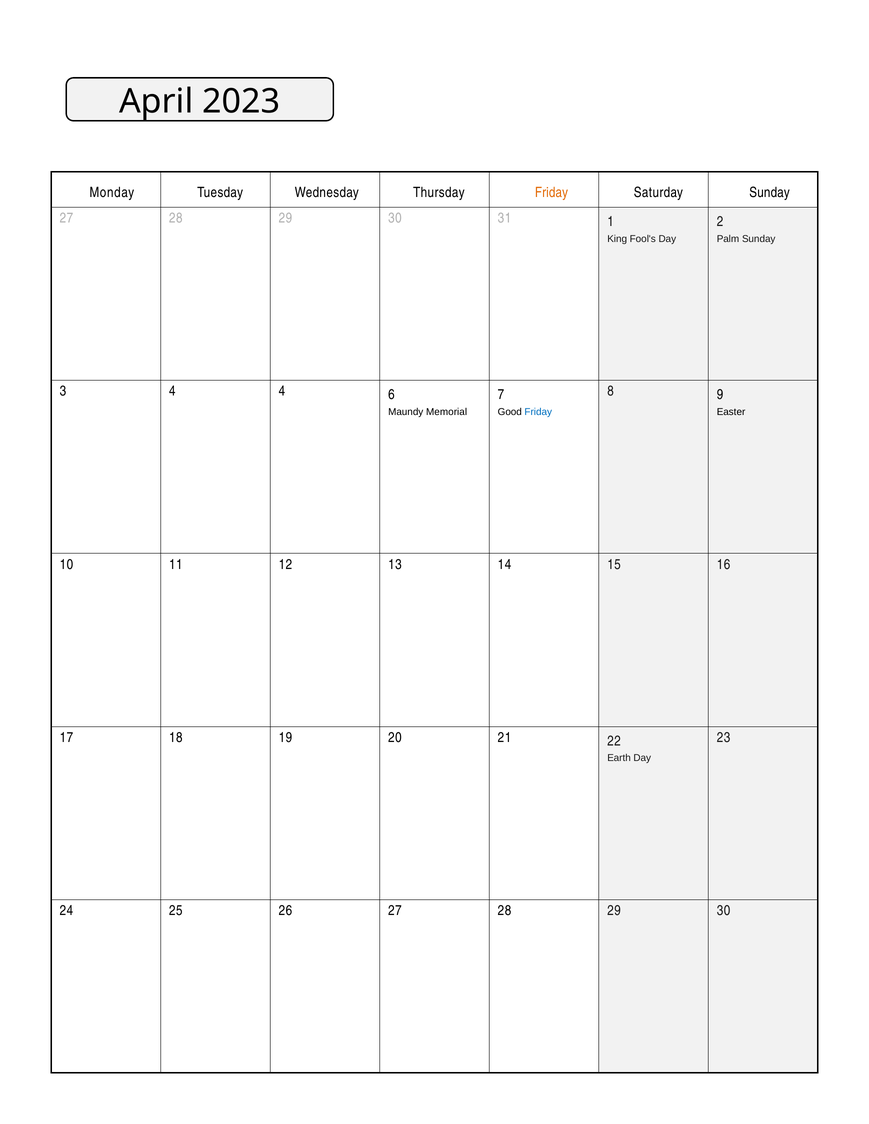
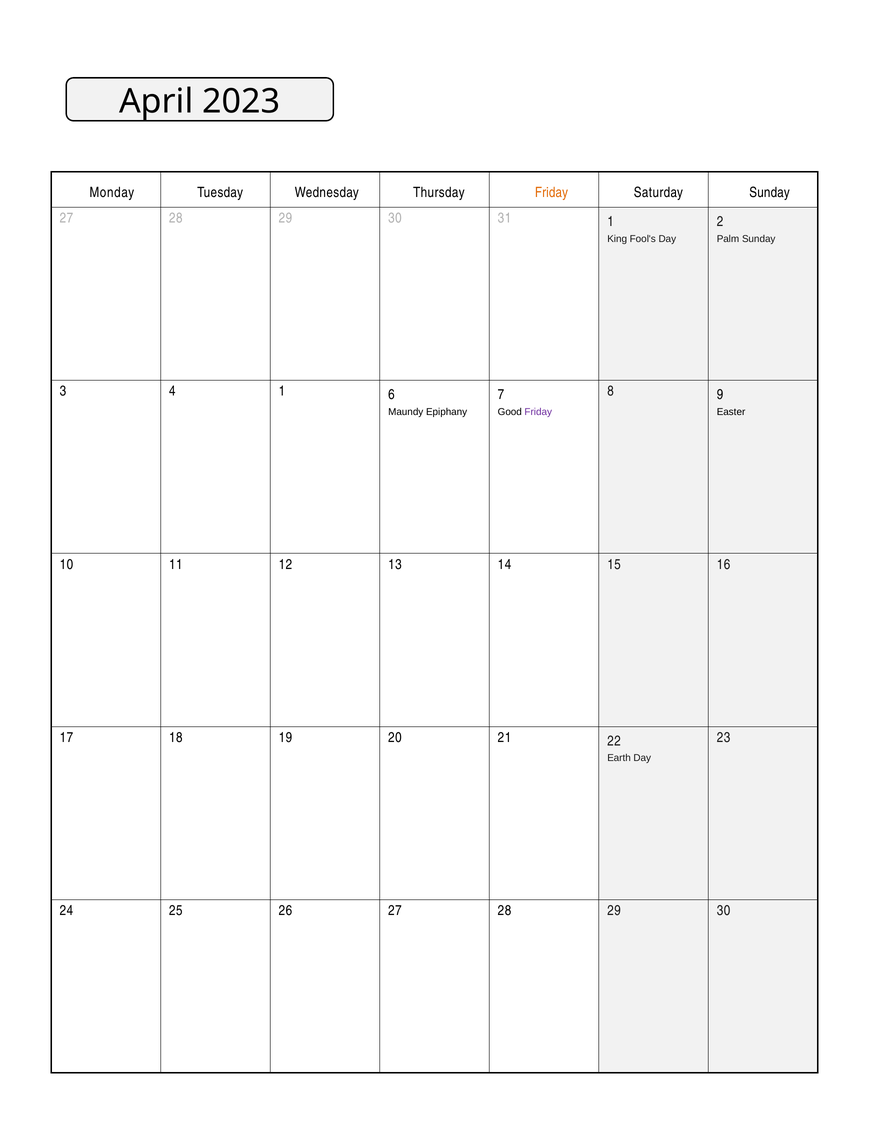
4 4: 4 -> 1
Memorial: Memorial -> Epiphany
Friday at (538, 412) colour: blue -> purple
